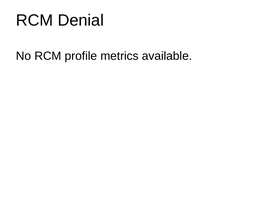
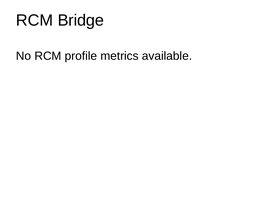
Denial: Denial -> Bridge
